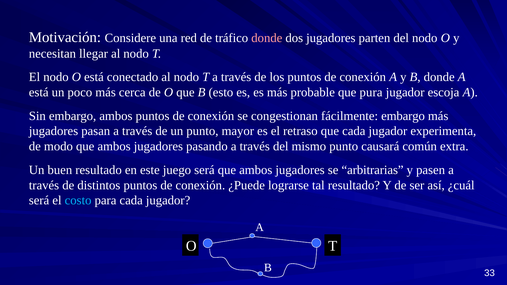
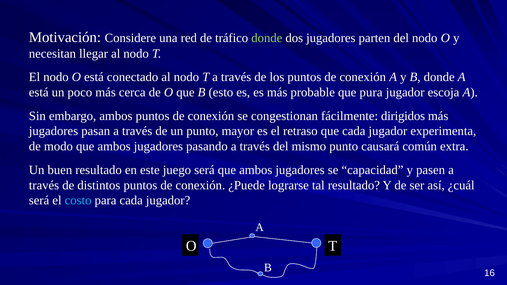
donde at (267, 38) colour: pink -> light green
fácilmente embargo: embargo -> dirigidos
arbitrarias: arbitrarias -> capacidad
33: 33 -> 16
